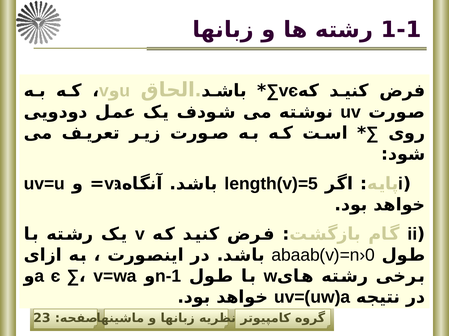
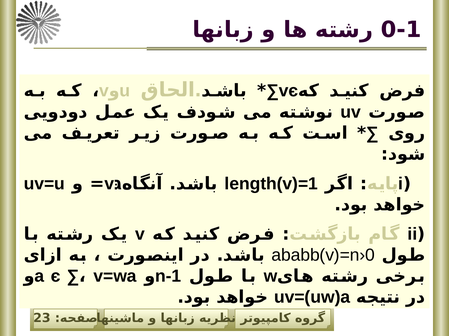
1-1: 1-1 -> 0-1
length(v)=5: length(v)=5 -> length(v)=1
abaab(v)=n›0: abaab(v)=n›0 -> ababb(v)=n›0
